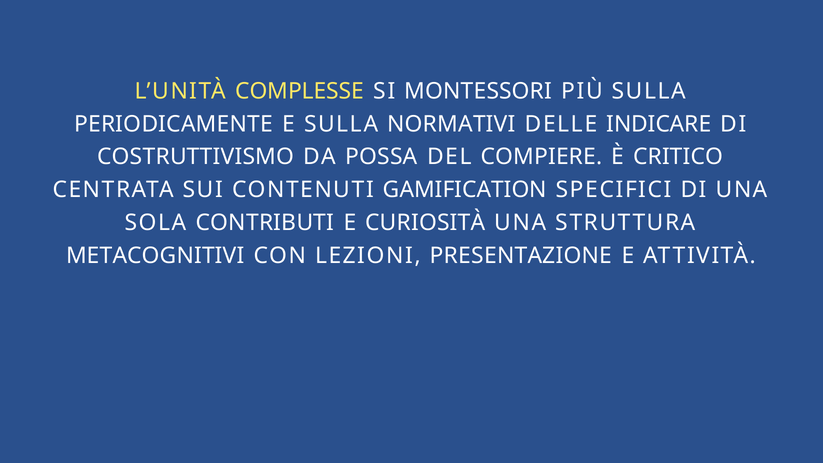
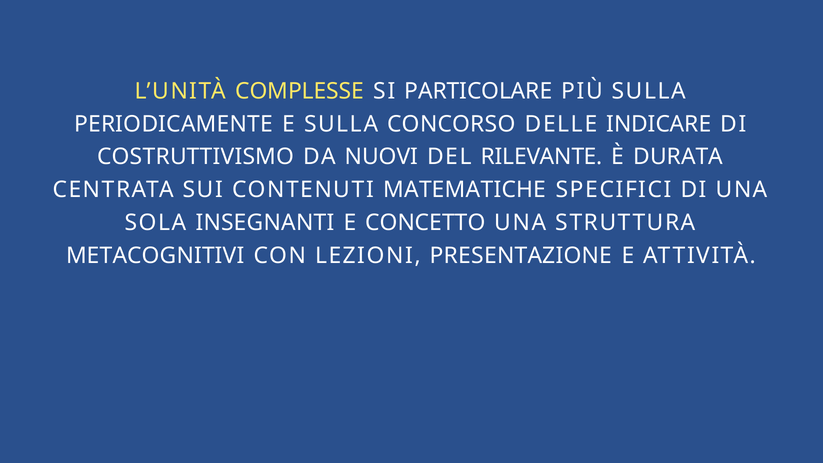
MONTESSORI: MONTESSORI -> PARTICOLARE
NORMATIVI: NORMATIVI -> CONCORSO
POSSA: POSSA -> NUOVI
COMPIERE: COMPIERE -> RILEVANTE
CRITICO: CRITICO -> DURATA
GAMIFICATION: GAMIFICATION -> MATEMATICHE
CONTRIBUTI: CONTRIBUTI -> INSEGNANTI
CURIOSITÀ: CURIOSITÀ -> CONCETTO
